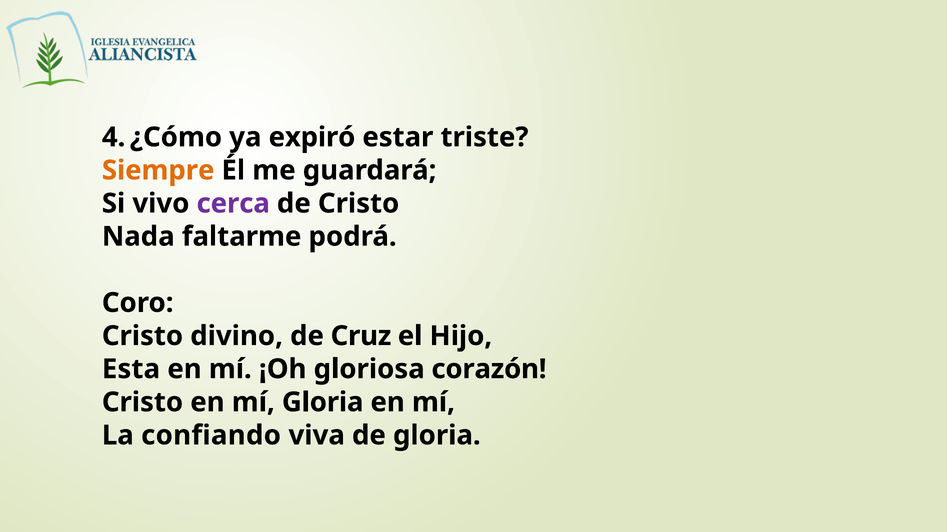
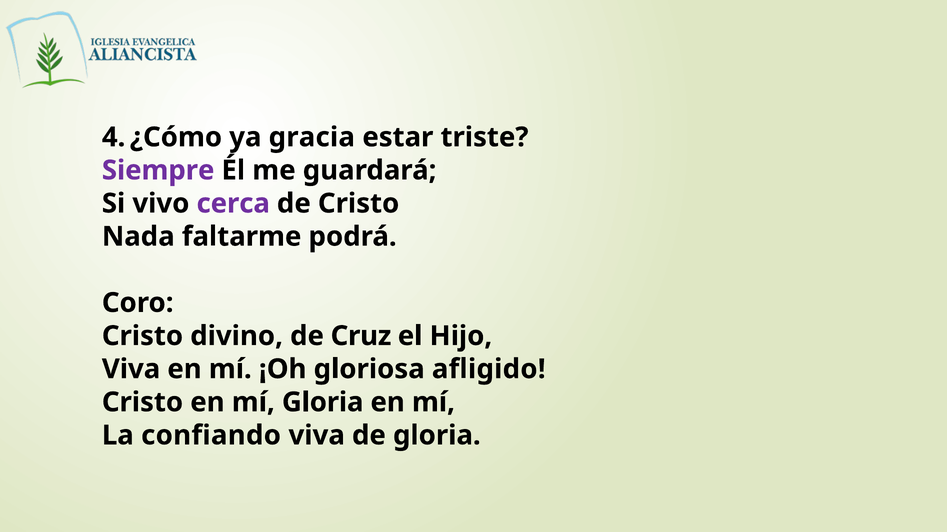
expiró: expiró -> gracia
Siempre colour: orange -> purple
Esta at (131, 370): Esta -> Viva
corazón: corazón -> afligido
